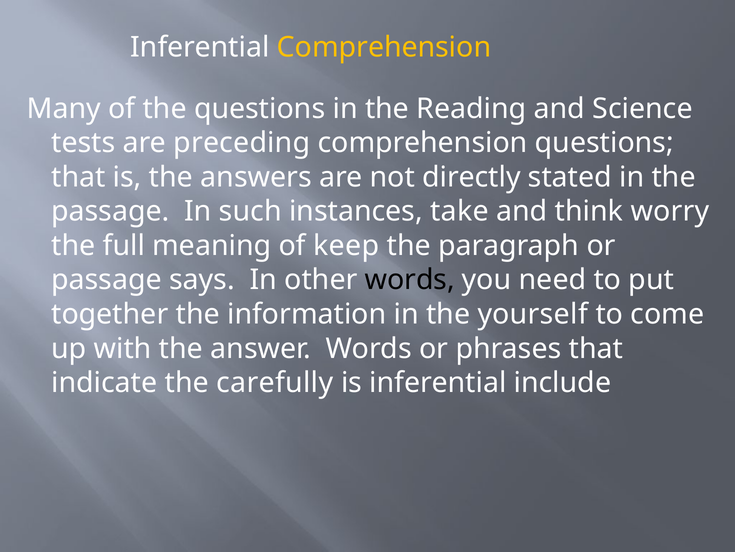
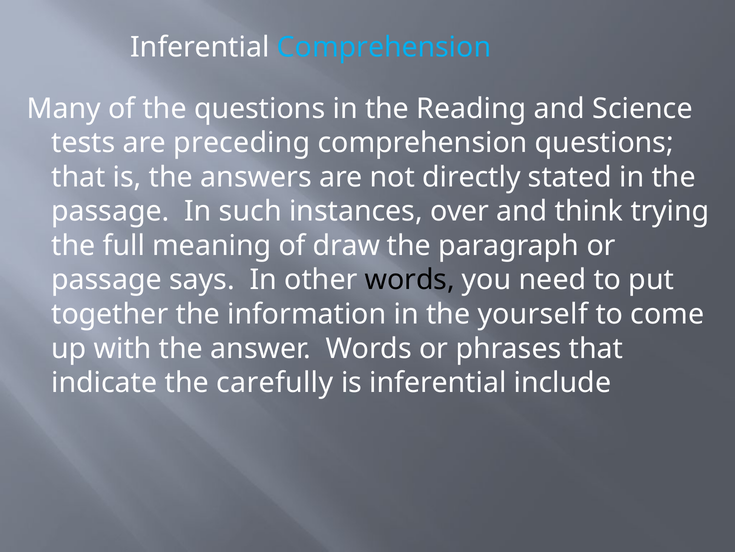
Comprehension at (384, 47) colour: yellow -> light blue
take: take -> over
worry: worry -> trying
keep: keep -> draw
